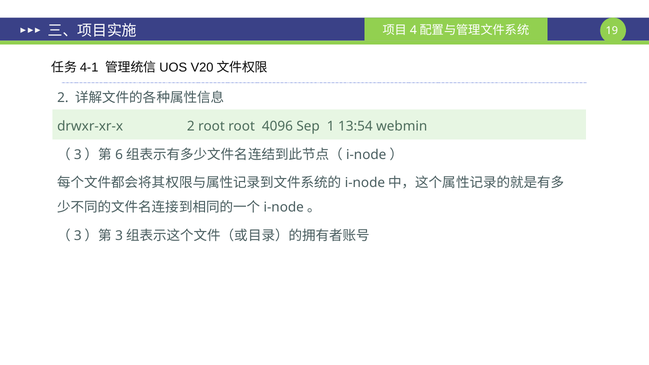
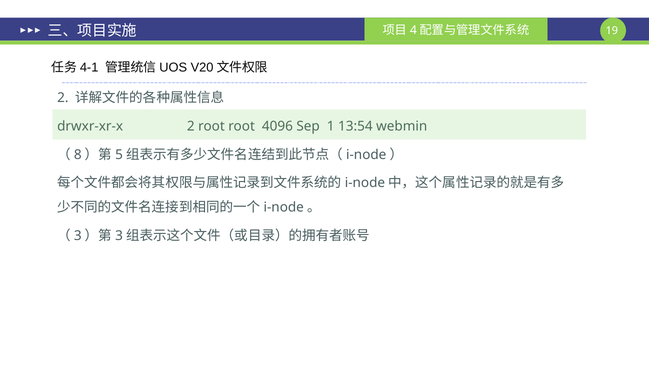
3 at (78, 155): 3 -> 8
6: 6 -> 5
